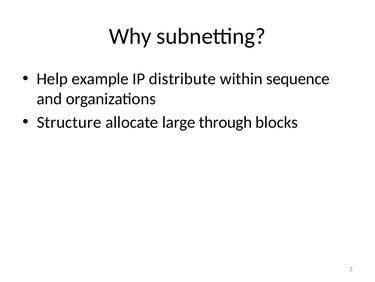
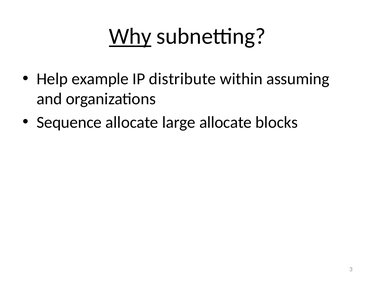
Why underline: none -> present
sequence: sequence -> assuming
Structure: Structure -> Sequence
large through: through -> allocate
